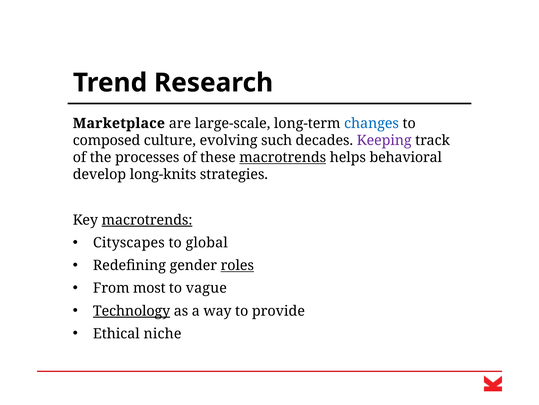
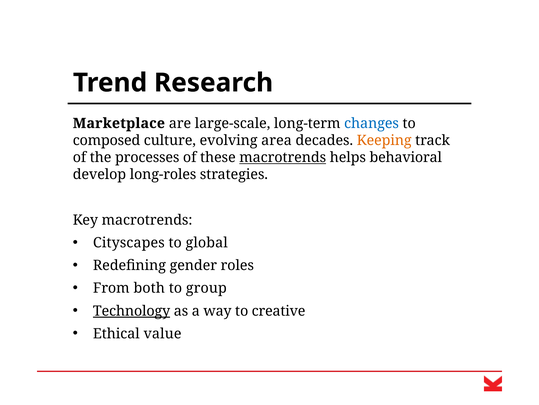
such: such -> area
Keeping colour: purple -> orange
long-knits: long-knits -> long-roles
macrotrends at (147, 220) underline: present -> none
roles underline: present -> none
most: most -> both
vague: vague -> group
provide: provide -> creative
niche: niche -> value
